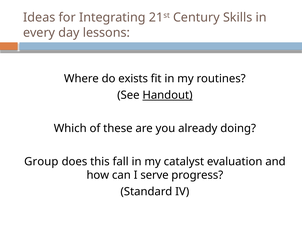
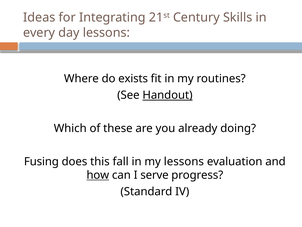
Group: Group -> Fusing
my catalyst: catalyst -> lessons
how underline: none -> present
